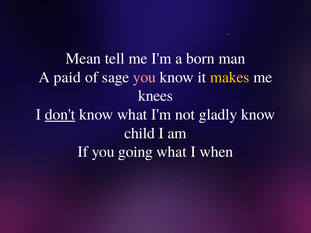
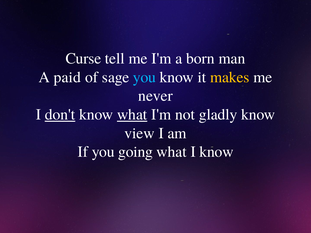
Mean: Mean -> Curse
you at (145, 77) colour: pink -> light blue
knees: knees -> never
what at (132, 115) underline: none -> present
child: child -> view
I when: when -> know
